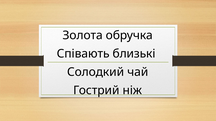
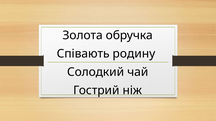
близькі: близькі -> родину
